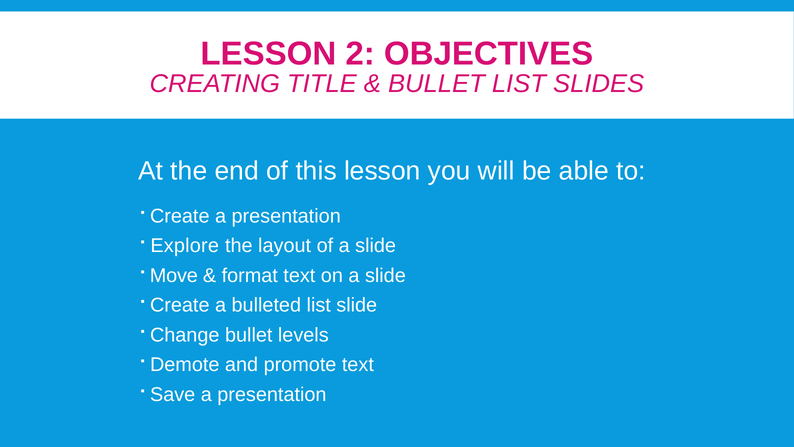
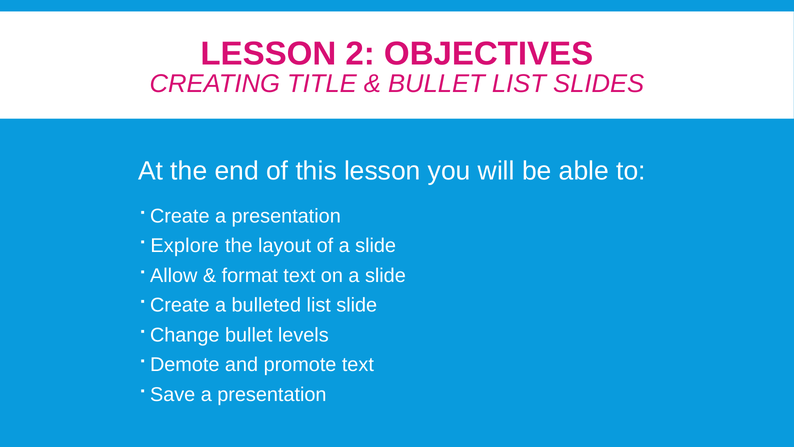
Move: Move -> Allow
